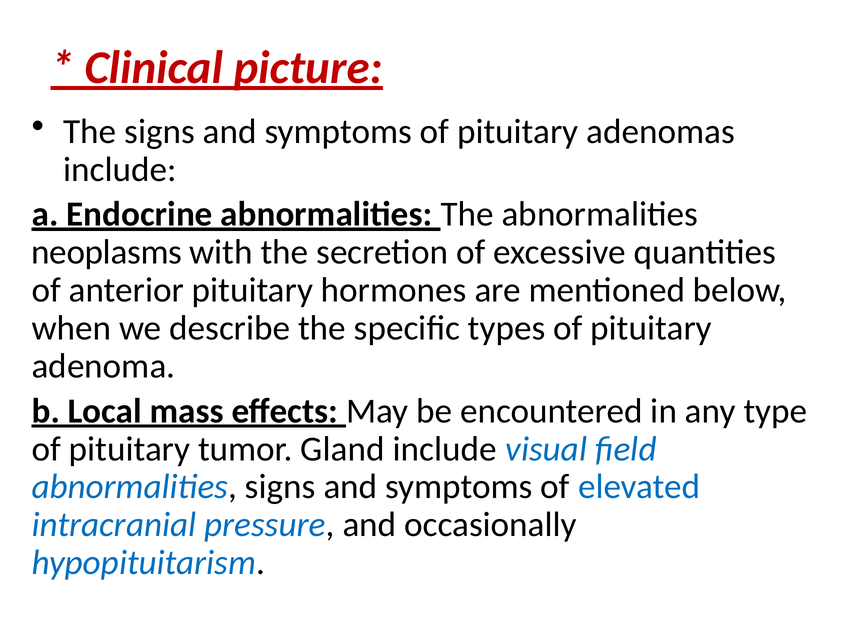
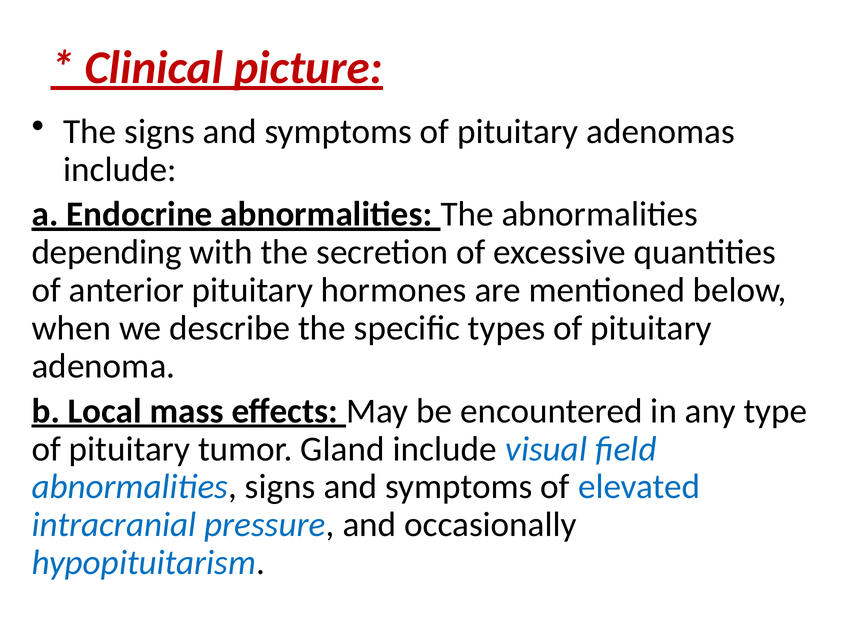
neoplasms: neoplasms -> depending
